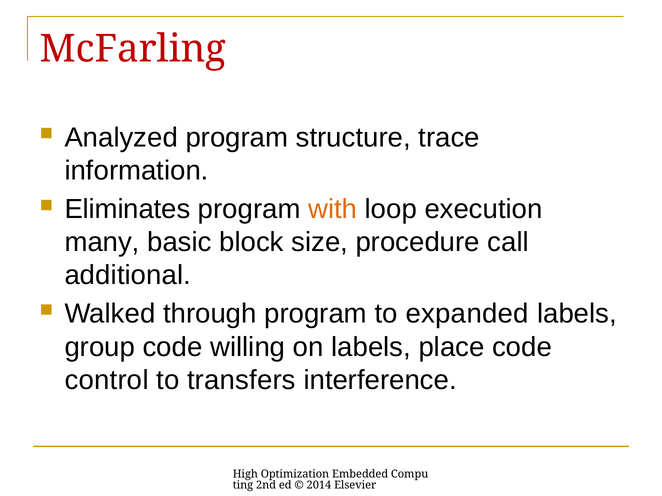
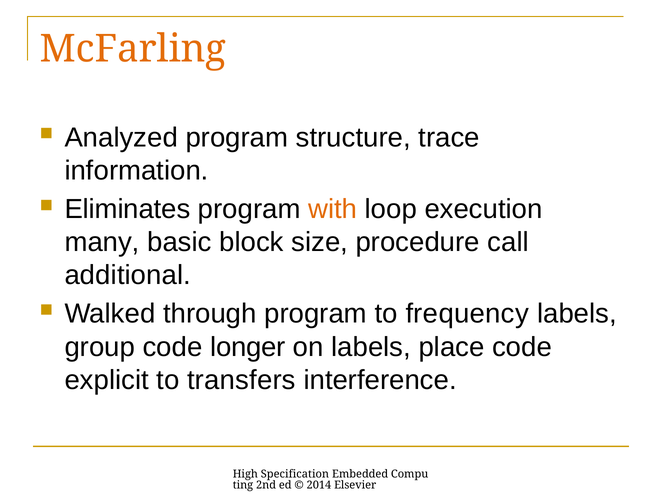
McFarling colour: red -> orange
expanded: expanded -> frequency
willing: willing -> longer
control: control -> explicit
Optimization: Optimization -> Specification
